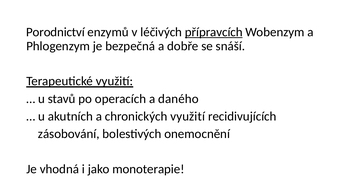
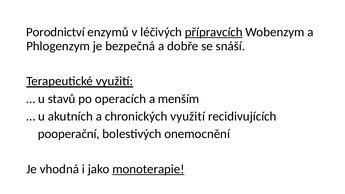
daného: daného -> menším
zásobování: zásobování -> pooperační
monoterapie underline: none -> present
